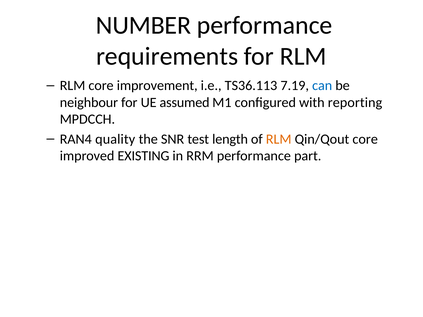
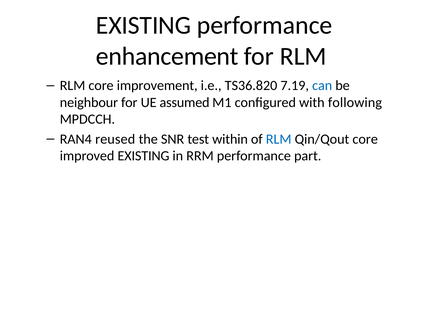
NUMBER at (144, 25): NUMBER -> EXISTING
requirements: requirements -> enhancement
TS36.113: TS36.113 -> TS36.820
reporting: reporting -> following
quality: quality -> reused
length: length -> within
RLM at (279, 139) colour: orange -> blue
